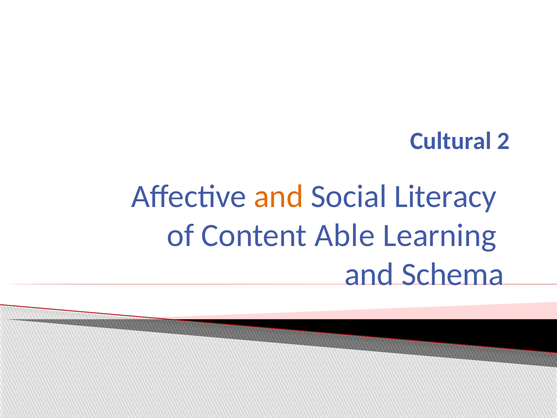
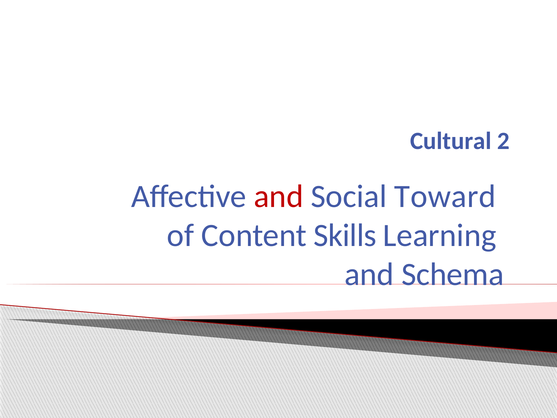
and at (279, 196) colour: orange -> red
Literacy: Literacy -> Toward
Able: Able -> Skills
